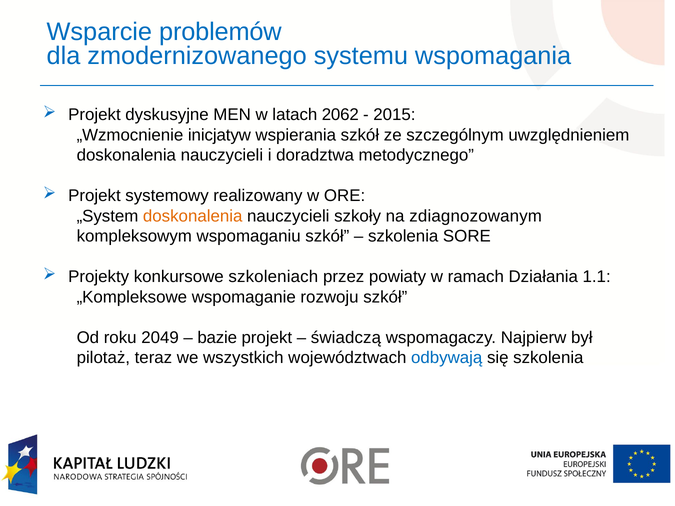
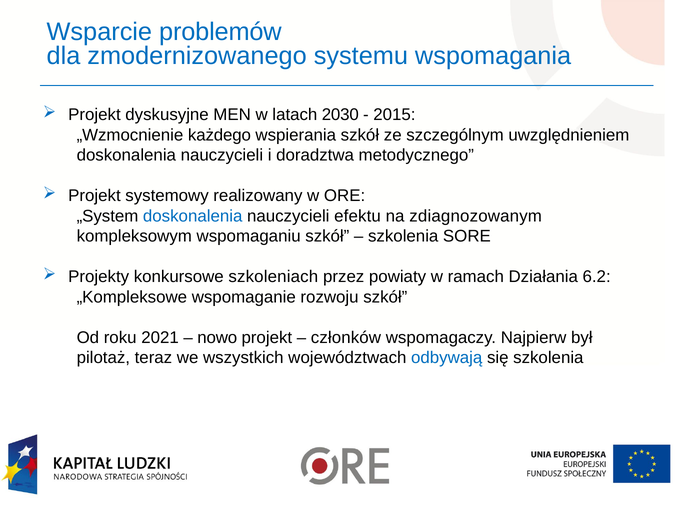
2062: 2062 -> 2030
inicjatyw: inicjatyw -> każdego
doskonalenia at (193, 216) colour: orange -> blue
szkoły: szkoły -> efektu
1.1: 1.1 -> 6.2
2049: 2049 -> 2021
bazie: bazie -> nowo
świadczą: świadczą -> członków
